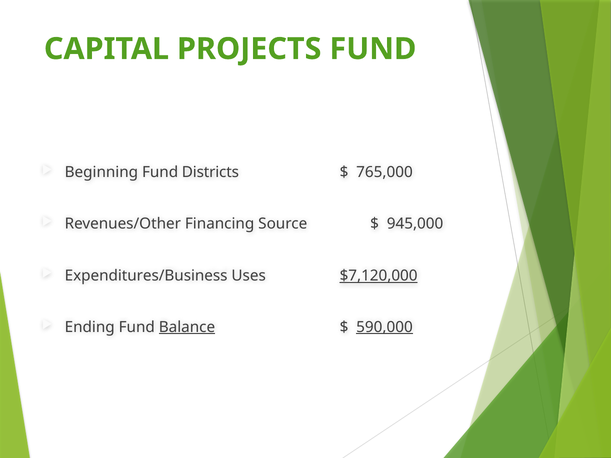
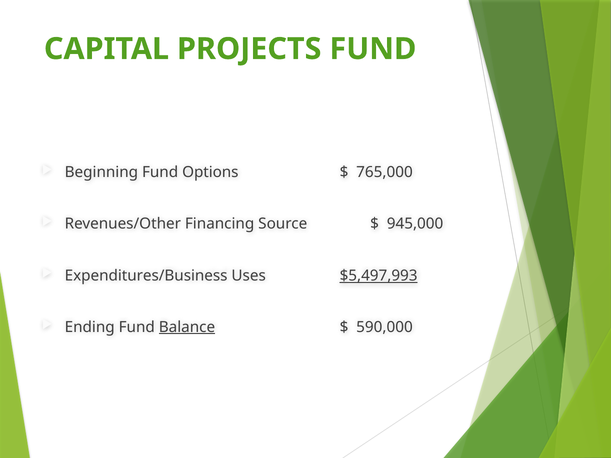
Districts: Districts -> Options
$7,120,000: $7,120,000 -> $5,497,993
590,000 underline: present -> none
